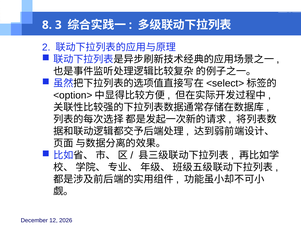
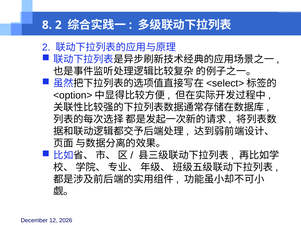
8 3: 3 -> 2
